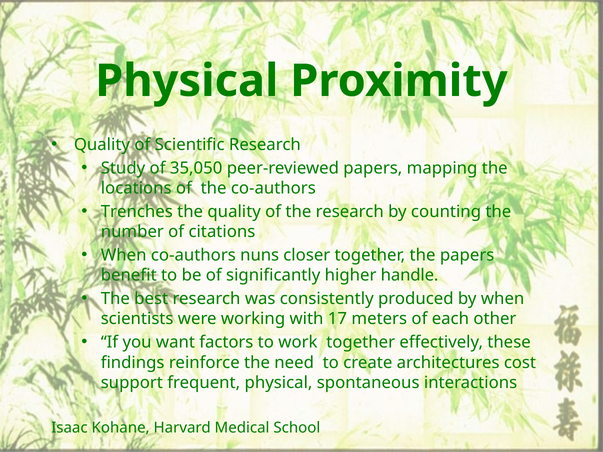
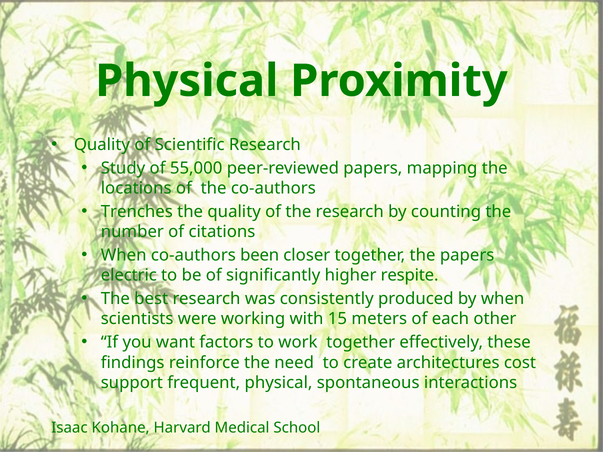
35,050: 35,050 -> 55,000
nuns: nuns -> been
benefit: benefit -> electric
handle: handle -> respite
17: 17 -> 15
